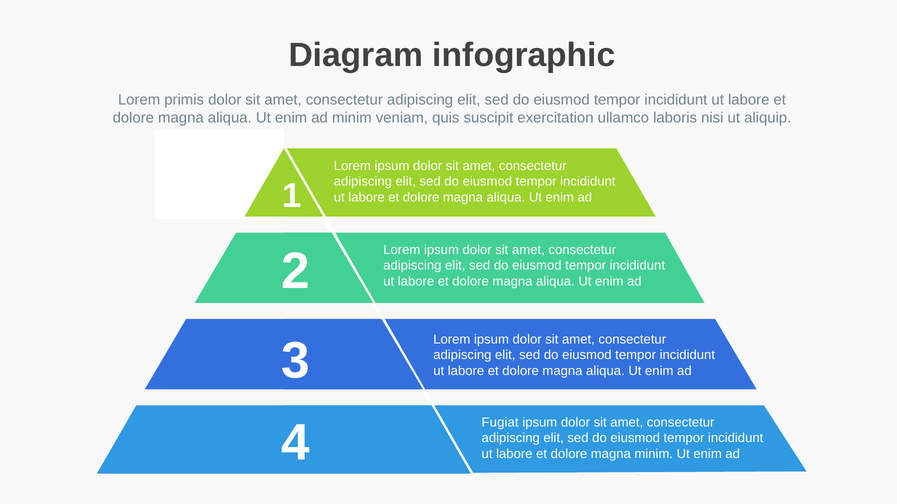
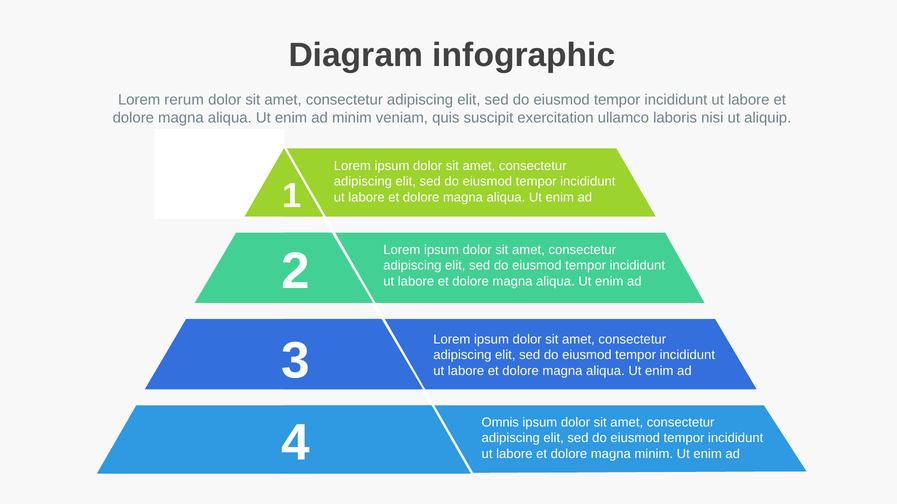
primis: primis -> rerum
Fugiat: Fugiat -> Omnis
